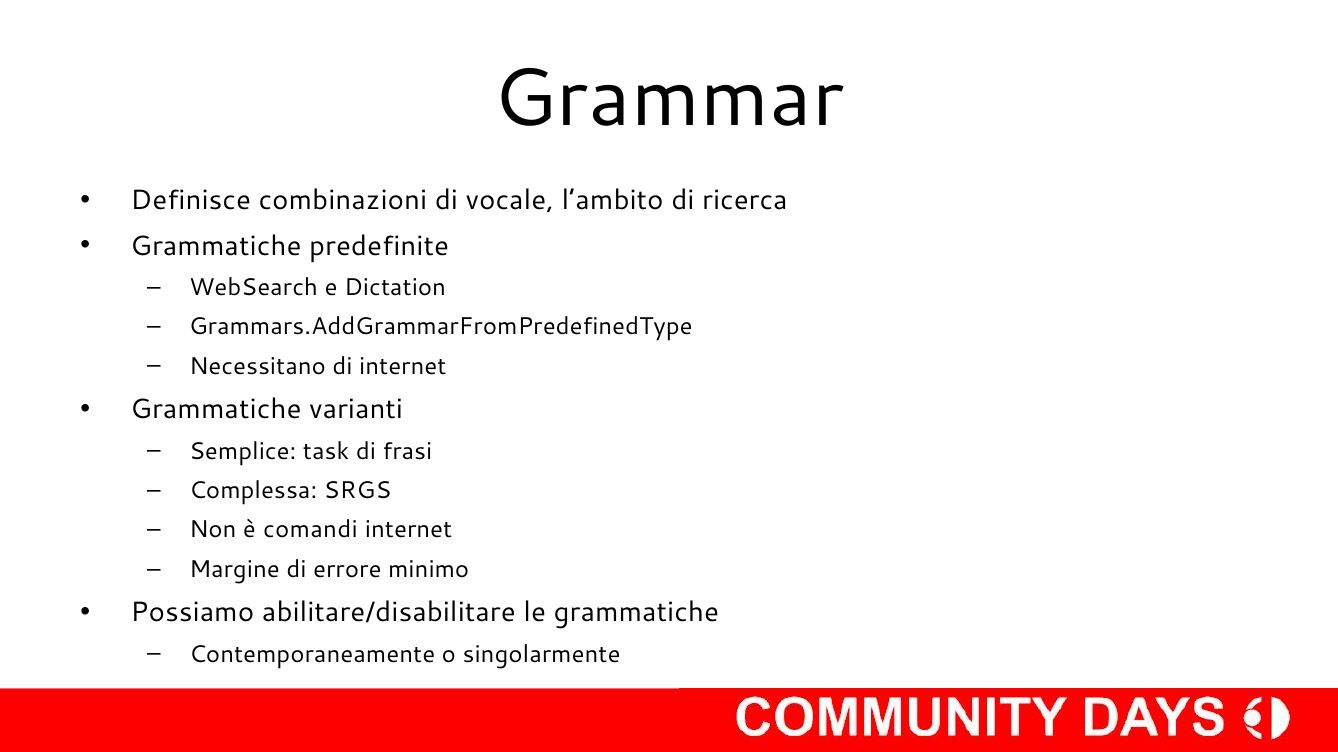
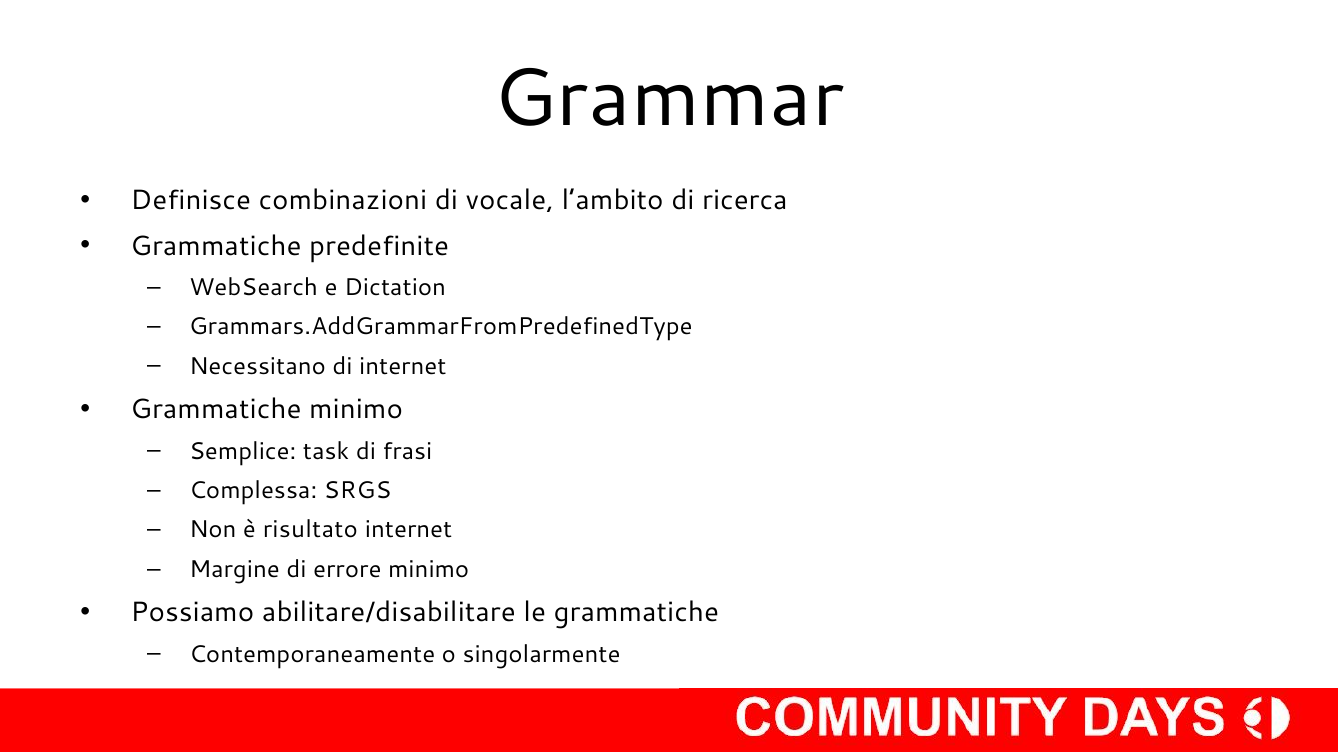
Grammatiche varianti: varianti -> minimo
comandi: comandi -> risultato
